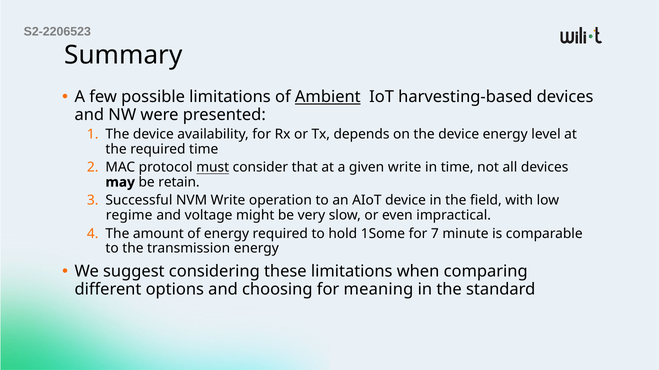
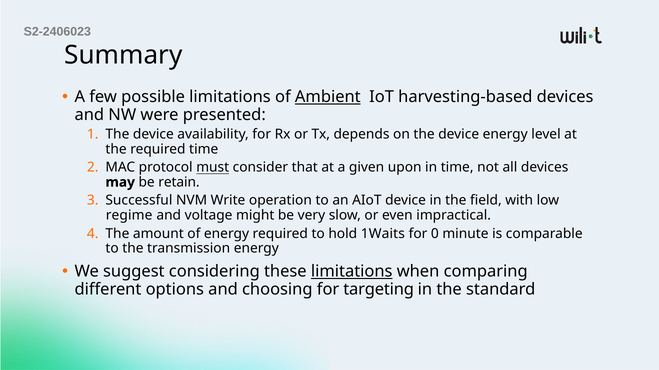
S2-2206523: S2-2206523 -> S2-2406023
given write: write -> upon
1Some: 1Some -> 1Waits
7: 7 -> 0
limitations at (352, 272) underline: none -> present
meaning: meaning -> targeting
